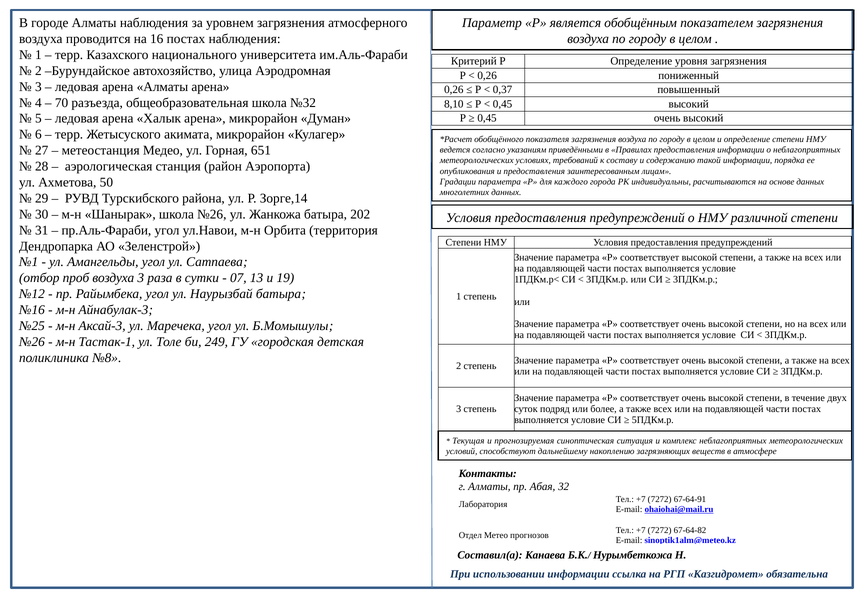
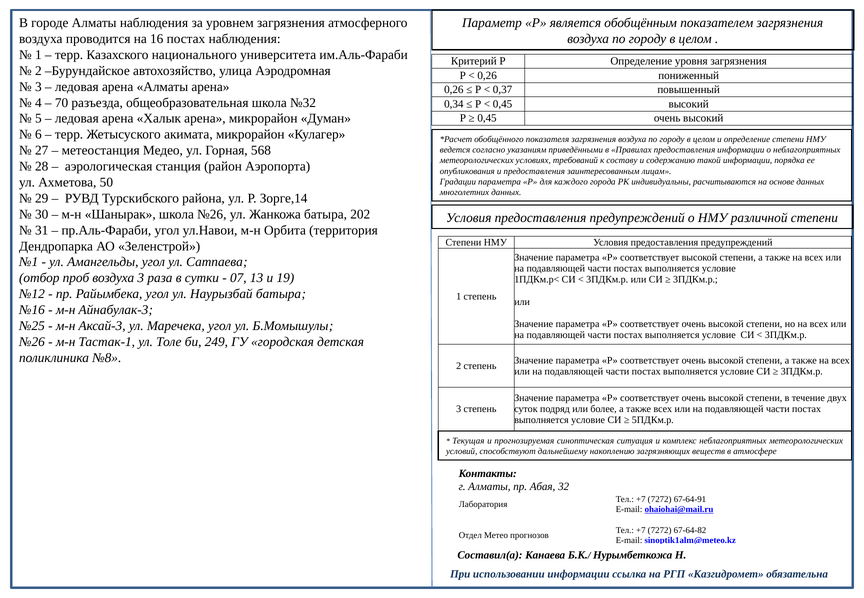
8,10: 8,10 -> 0,34
651: 651 -> 568
